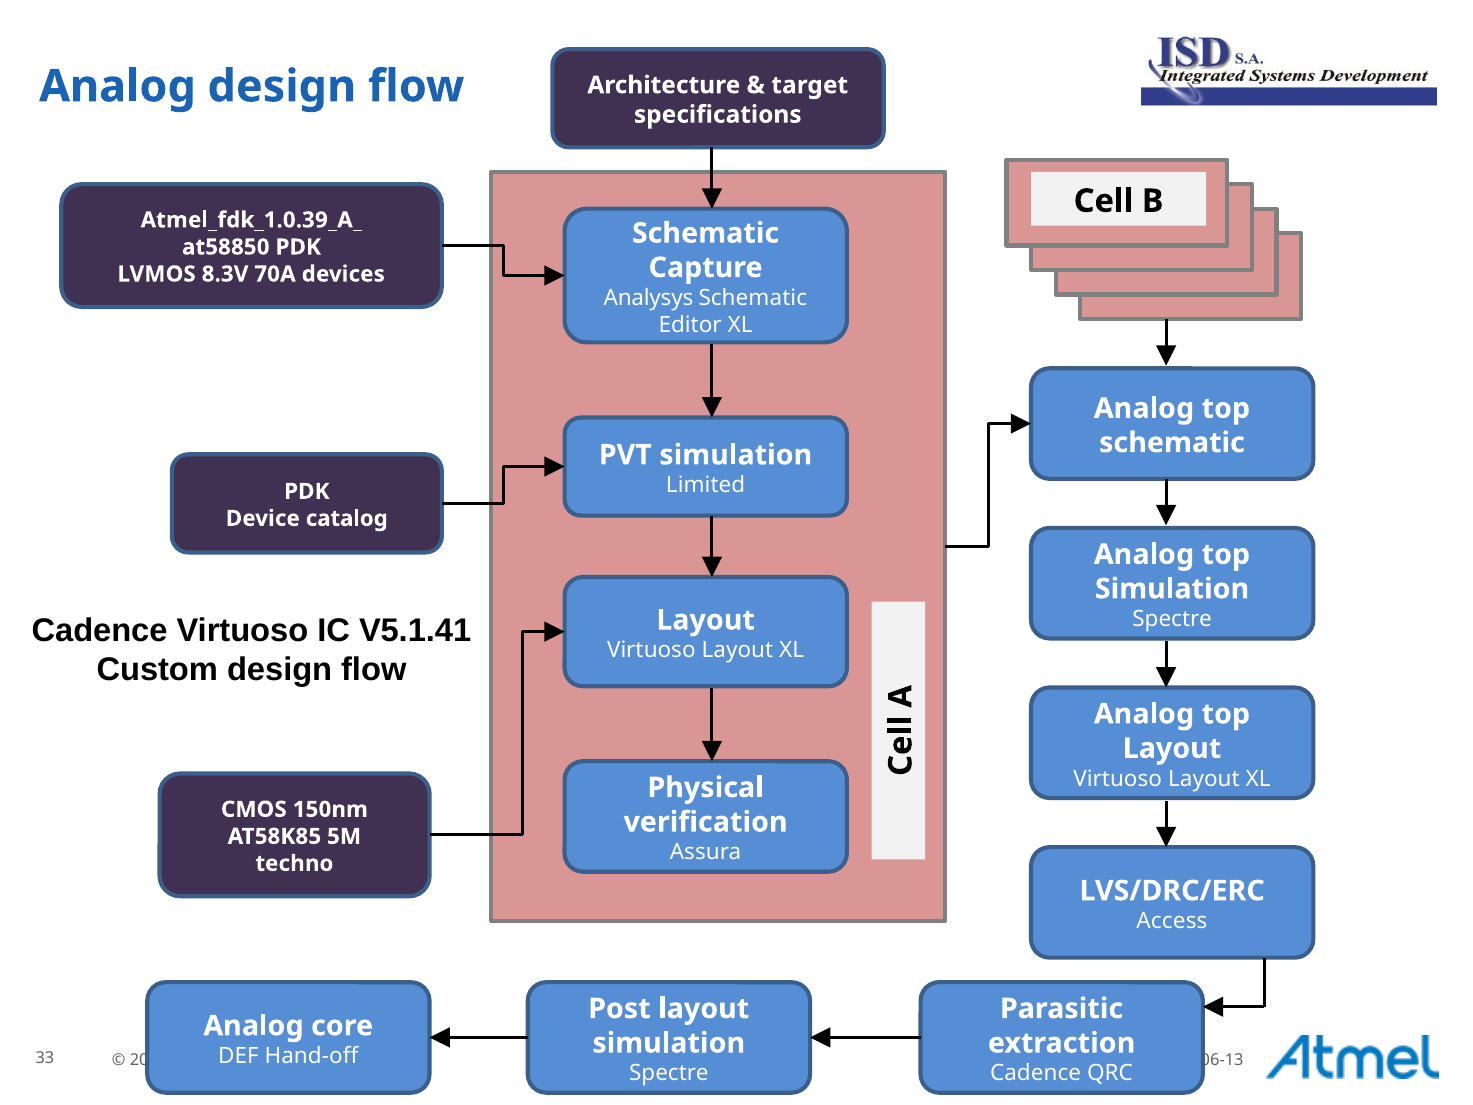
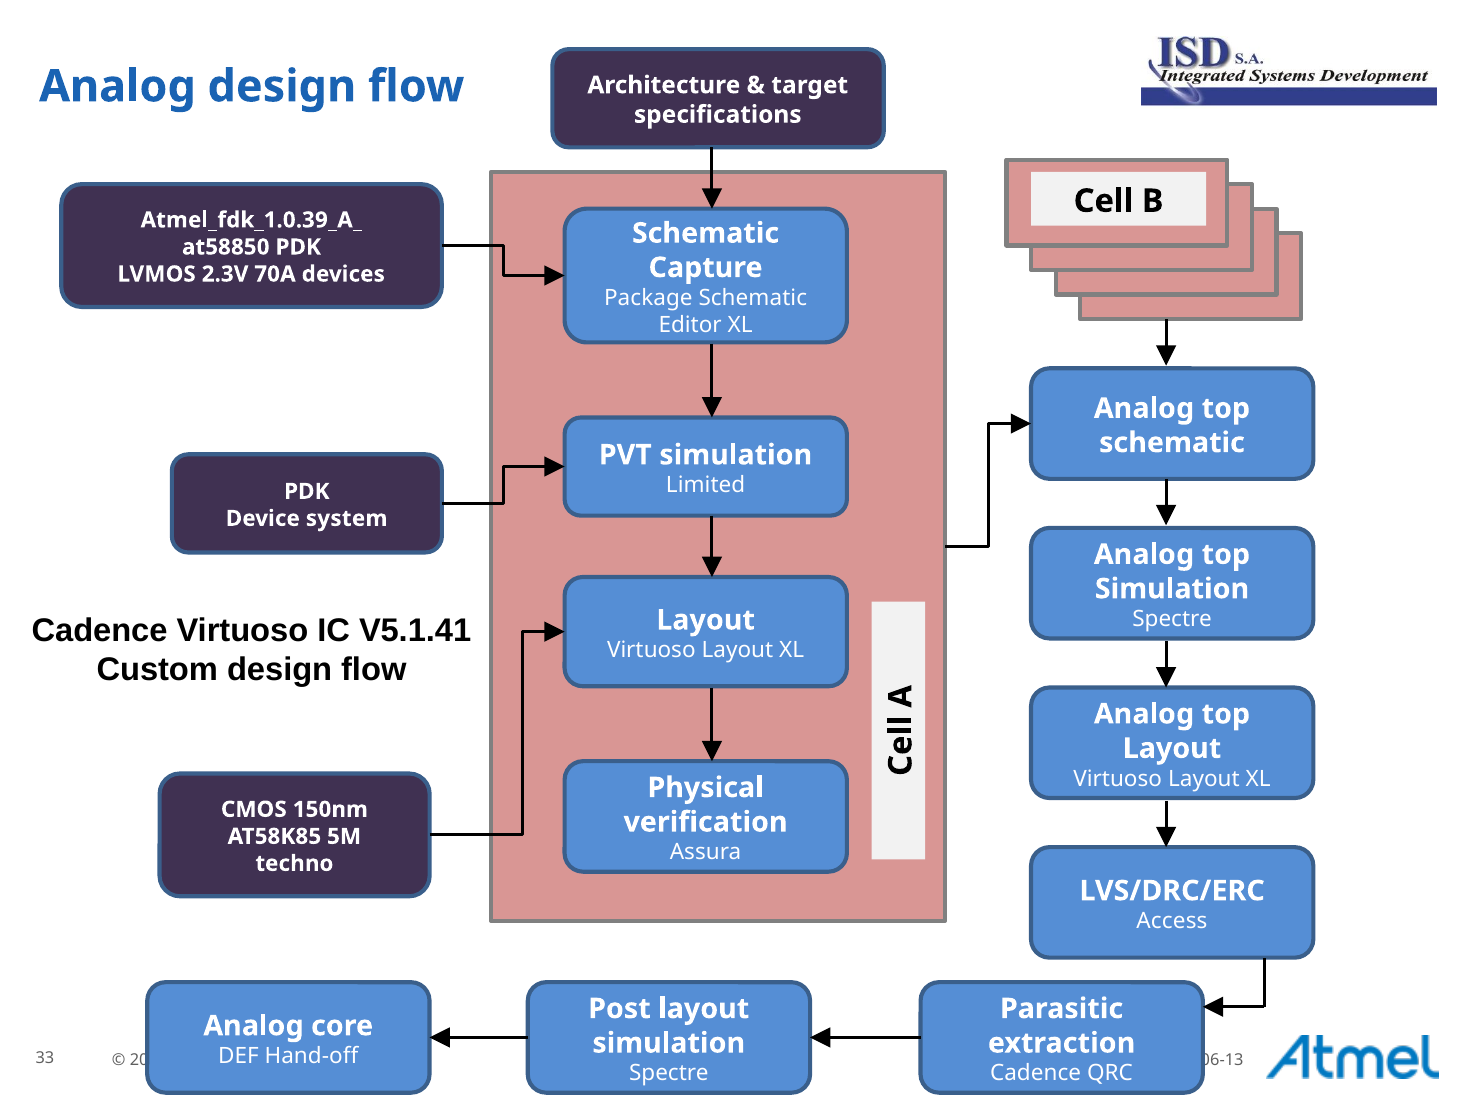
8.3V: 8.3V -> 2.3V
Analysys: Analysys -> Package
catalog: catalog -> system
